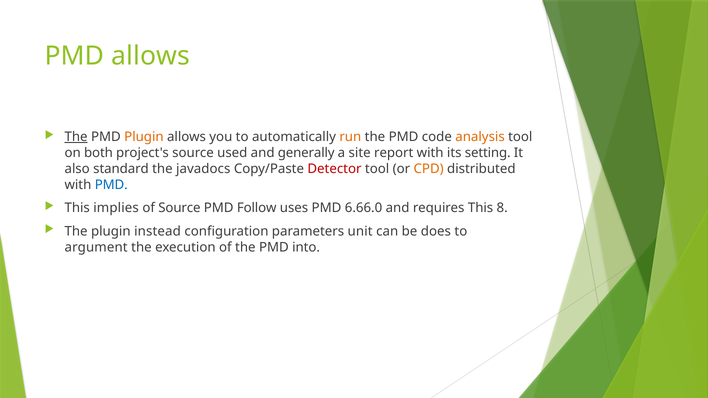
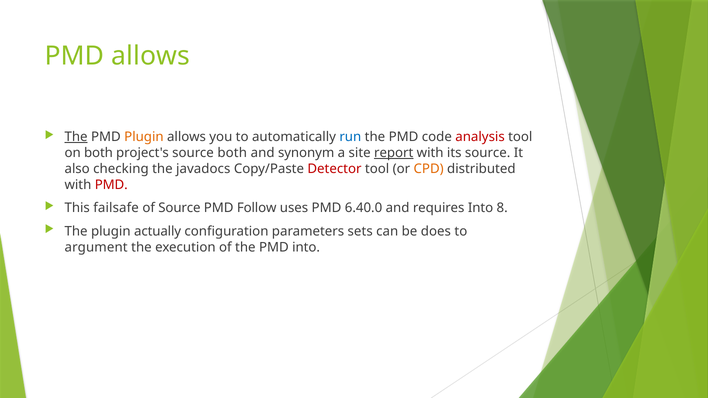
run colour: orange -> blue
analysis colour: orange -> red
source used: used -> both
generally: generally -> synonym
report underline: none -> present
its setting: setting -> source
standard: standard -> checking
PMD at (111, 185) colour: blue -> red
implies: implies -> failsafe
6.66.0: 6.66.0 -> 6.40.0
requires This: This -> Into
instead: instead -> actually
unit: unit -> sets
